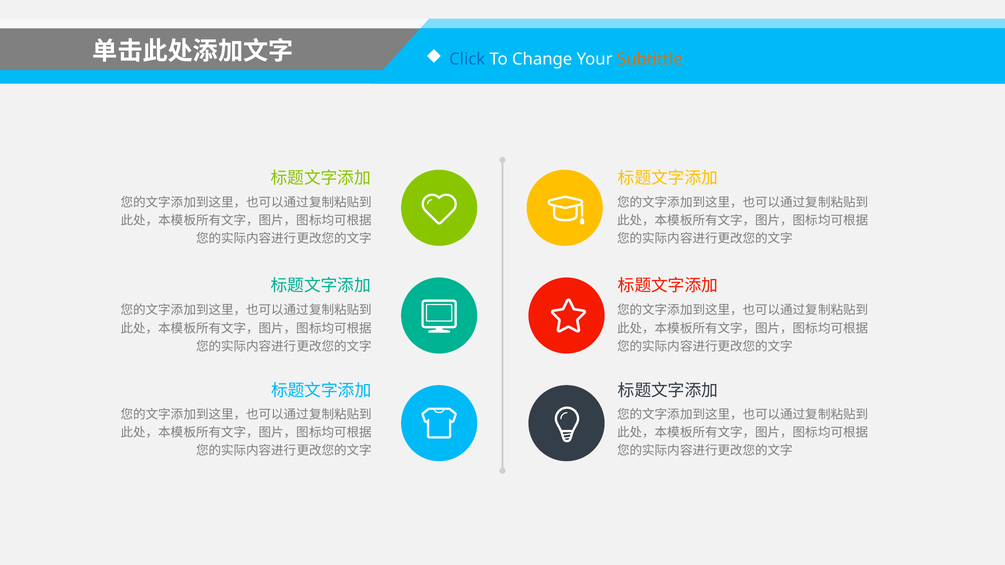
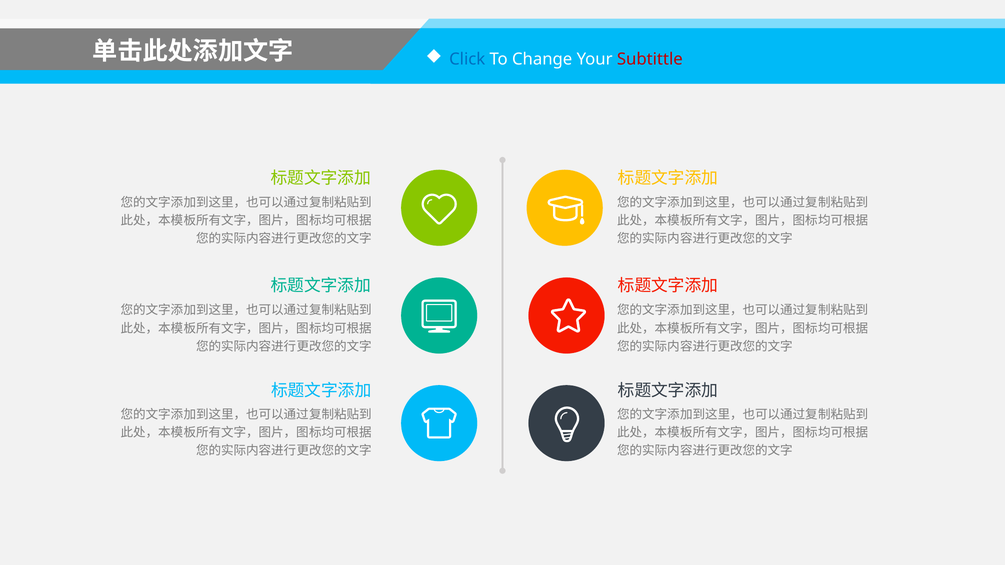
Subtittle colour: orange -> red
